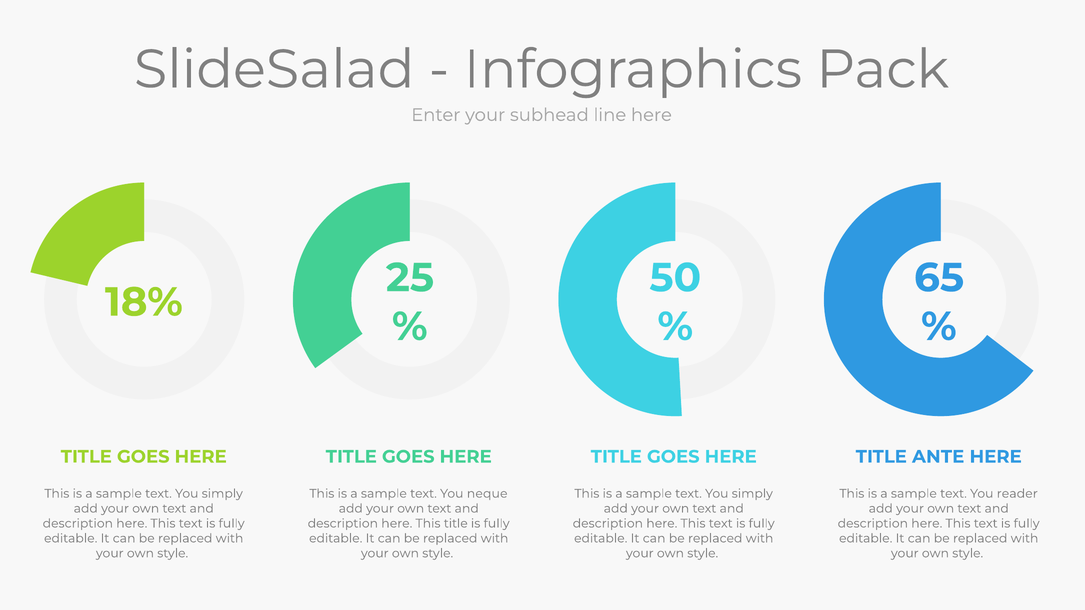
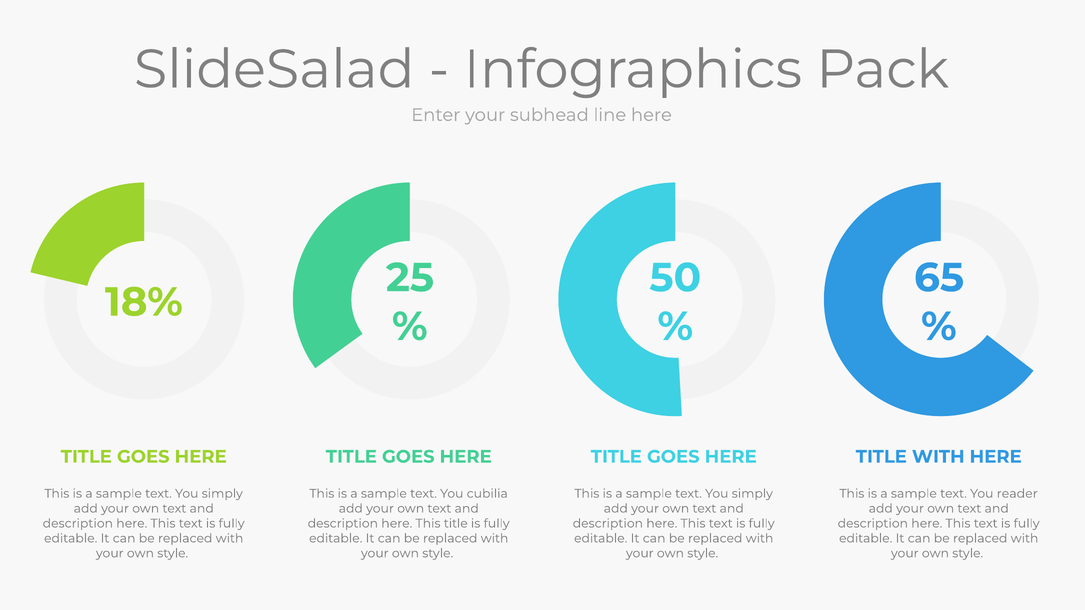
TITLE ANTE: ANTE -> WITH
neque: neque -> cubilia
